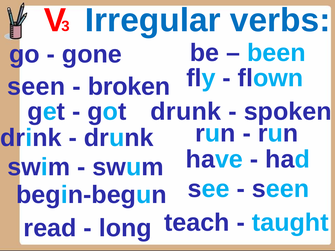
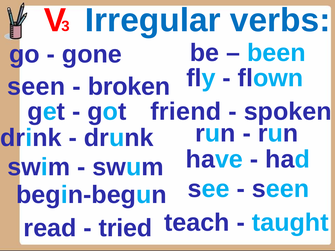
drunk at (186, 112): drunk -> friend
long: long -> tried
